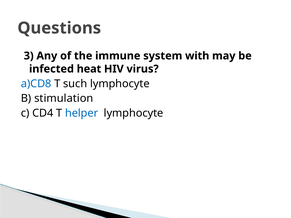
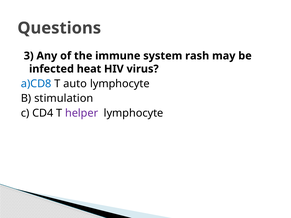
with: with -> rash
such: such -> auto
helper colour: blue -> purple
